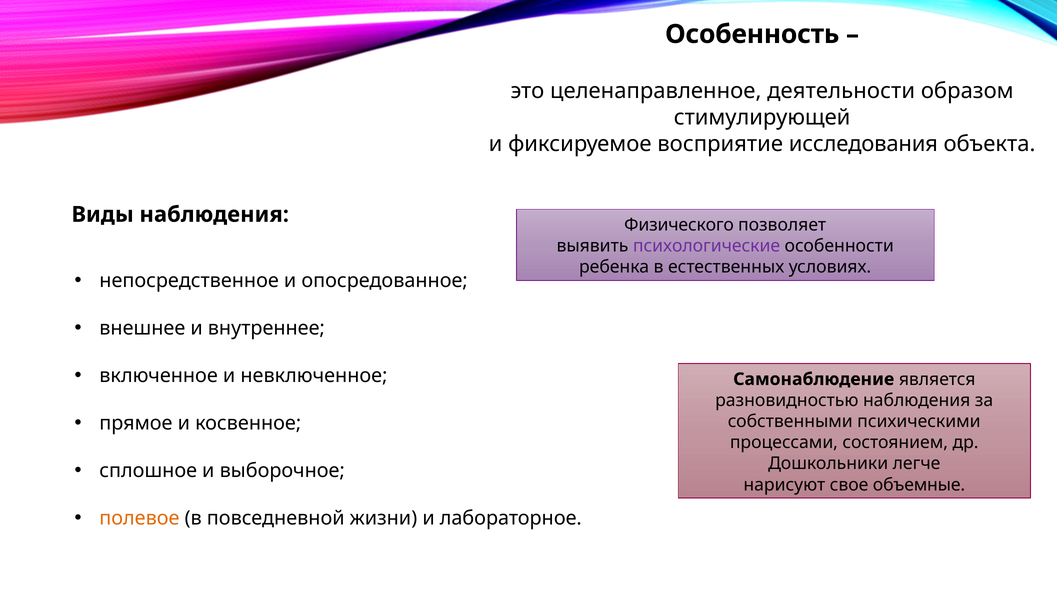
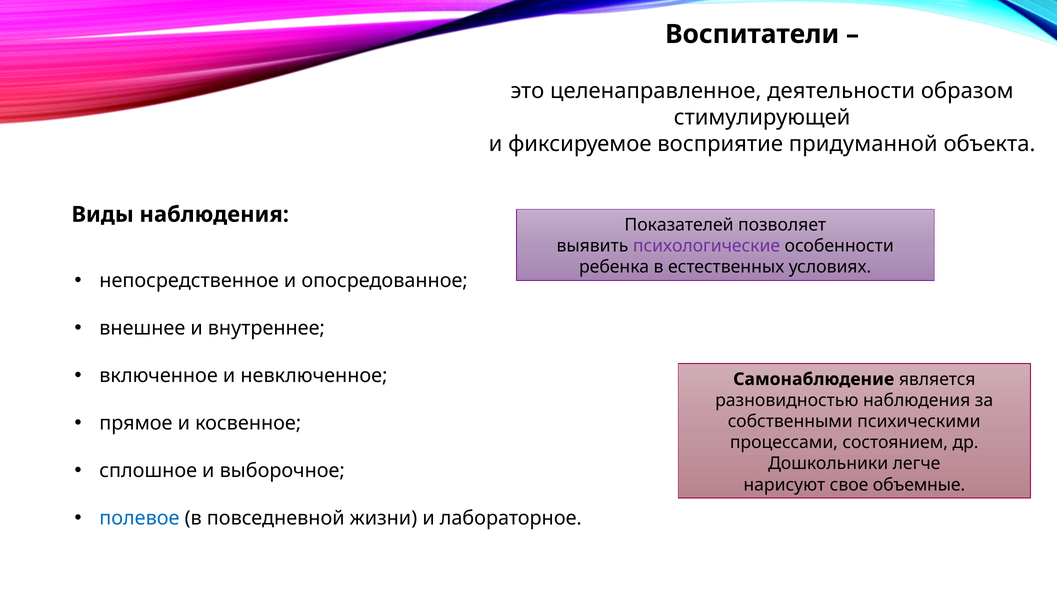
Особенность: Особенность -> Воспитатели
исследования: исследования -> придуманной
Физического: Физического -> Показателей
полевое colour: orange -> blue
